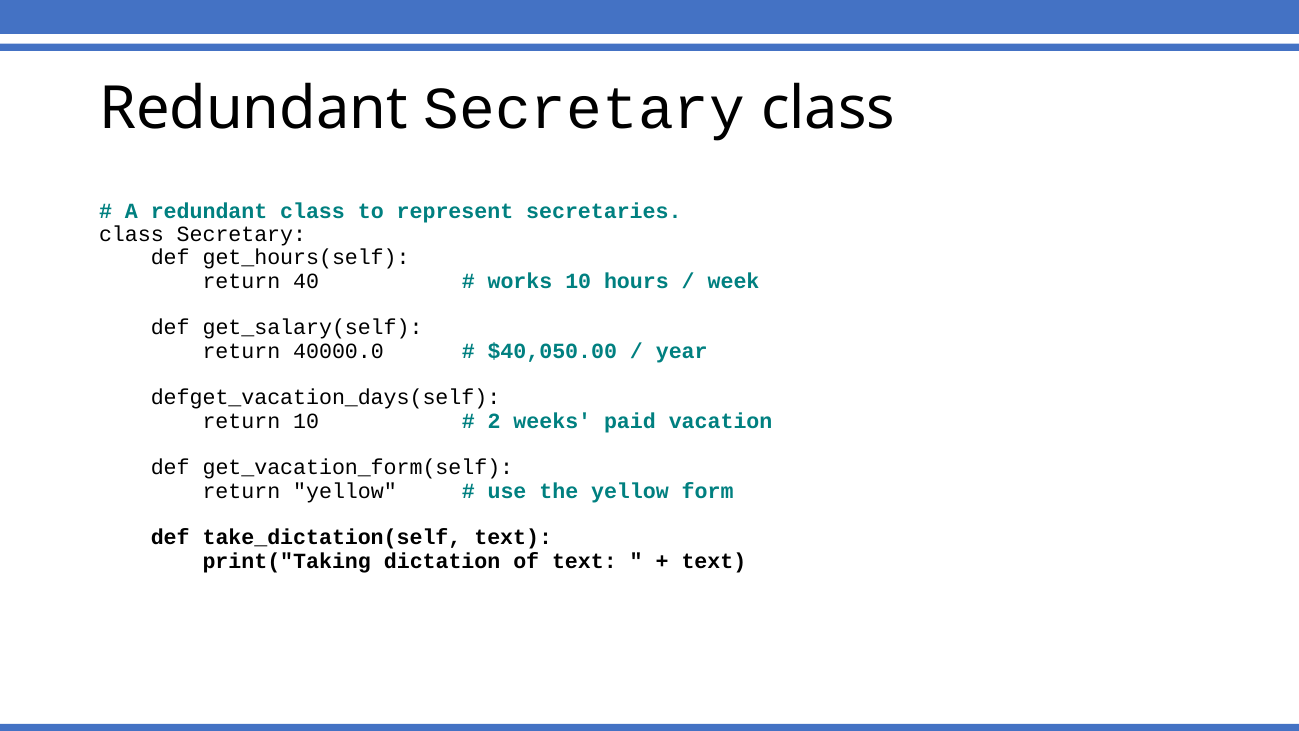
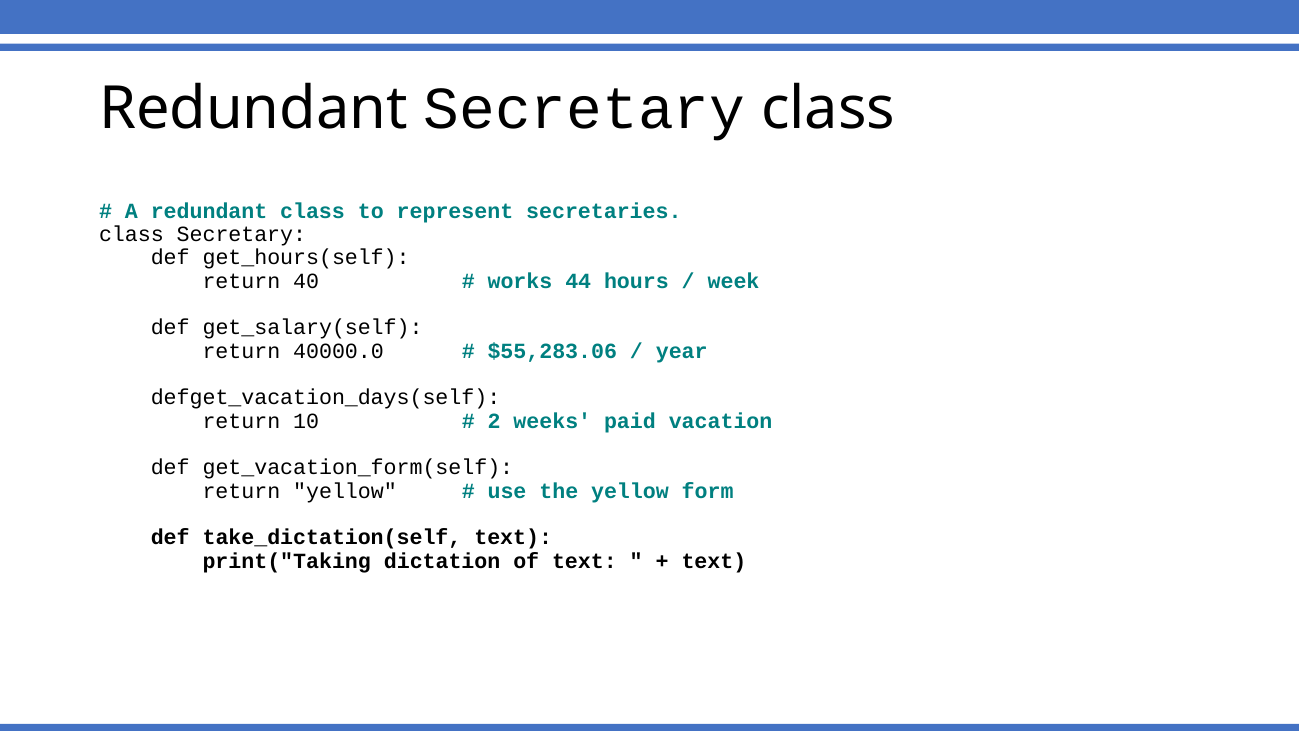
works 10: 10 -> 44
$40,050.00: $40,050.00 -> $55,283.06
